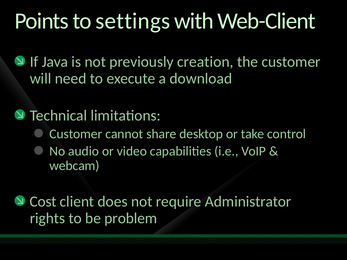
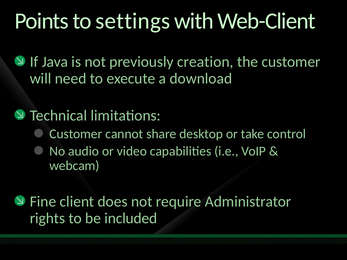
Cost: Cost -> Fine
problem: problem -> included
